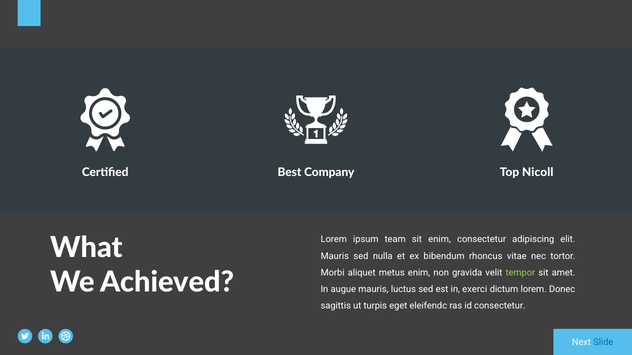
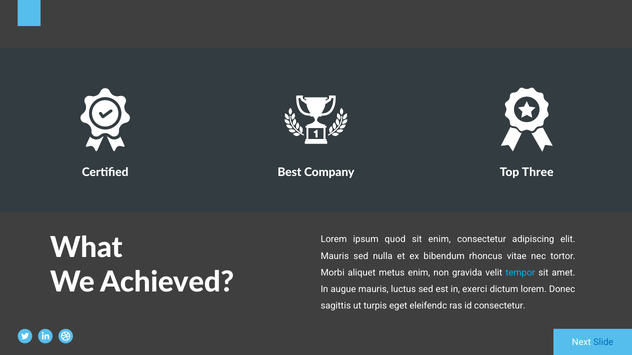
Nicoll: Nicoll -> Three
team: team -> quod
tempor colour: light green -> light blue
